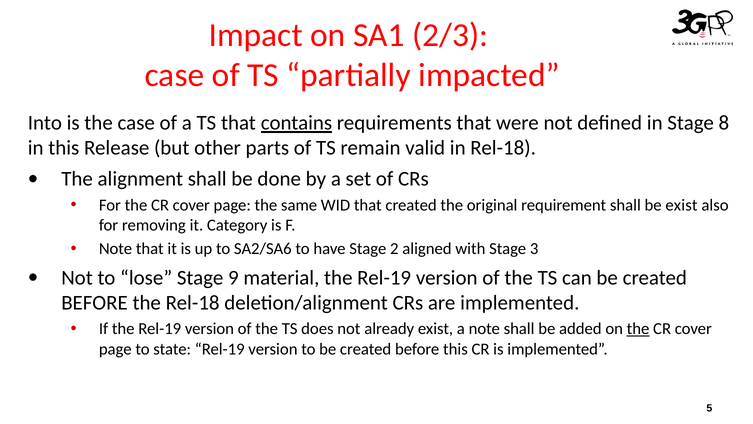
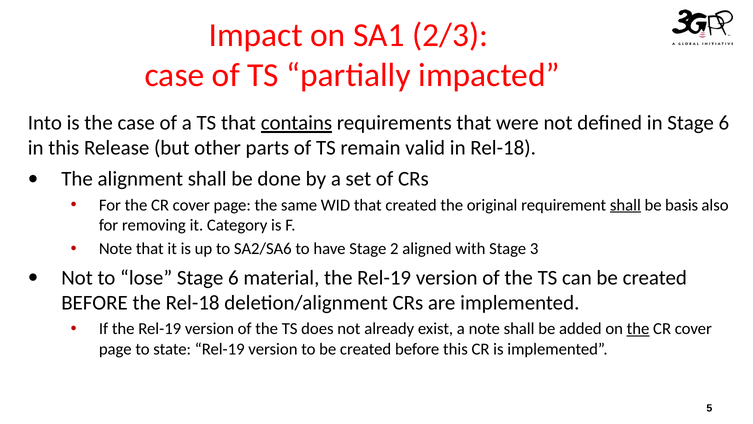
in Stage 8: 8 -> 6
shall at (625, 205) underline: none -> present
be exist: exist -> basis
lose Stage 9: 9 -> 6
